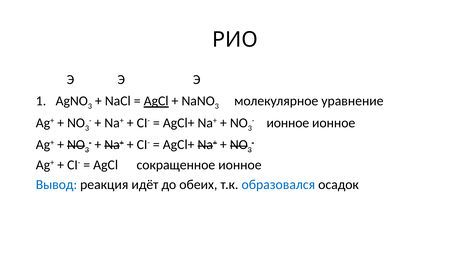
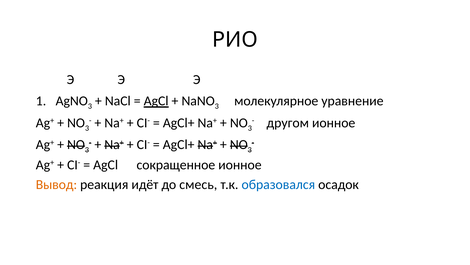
ионное at (288, 123): ионное -> другом
Вывод colour: blue -> orange
обеих: обеих -> смесь
